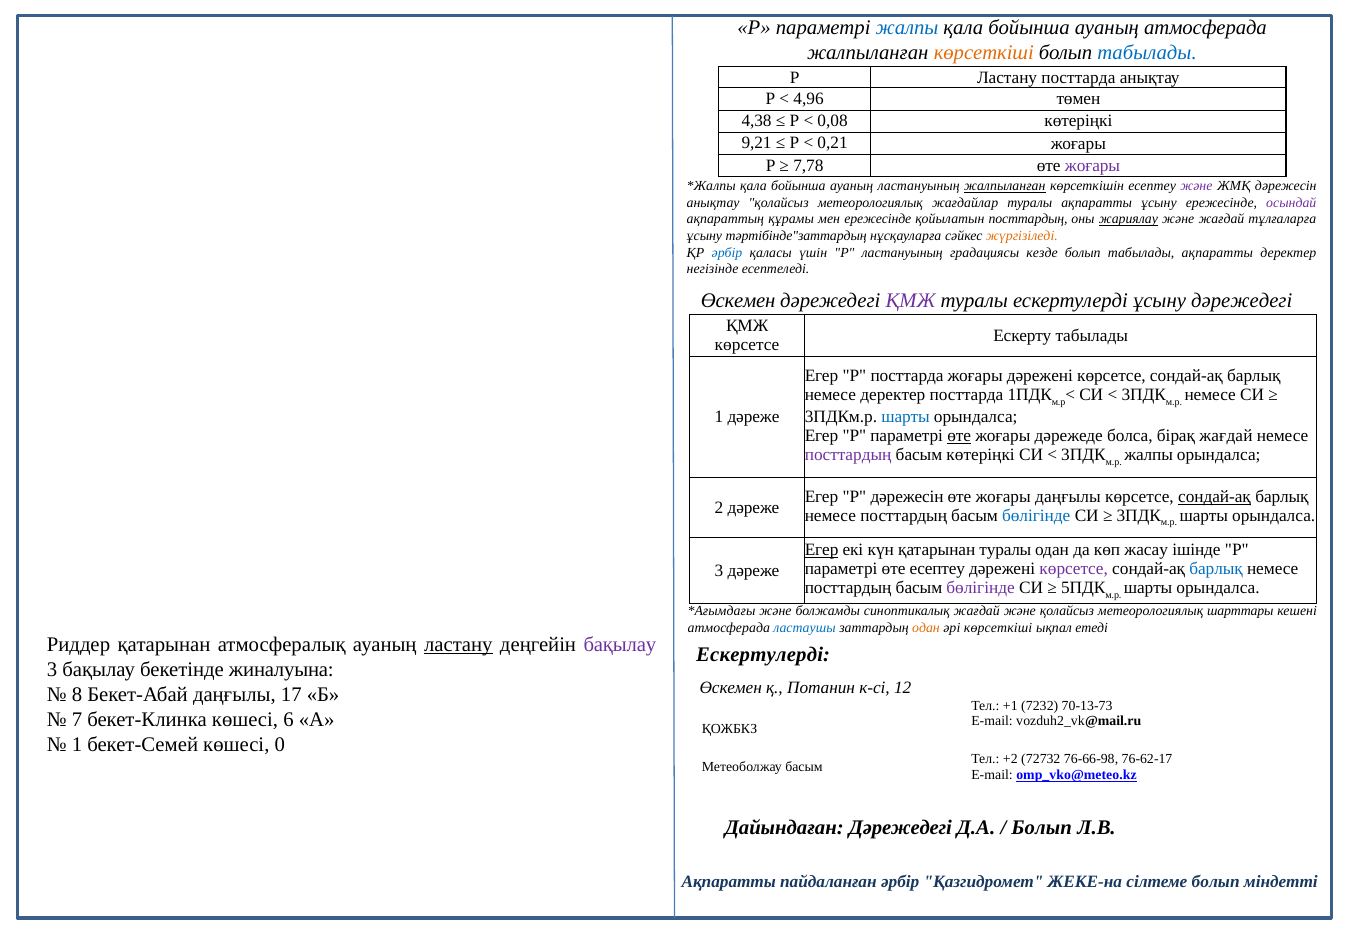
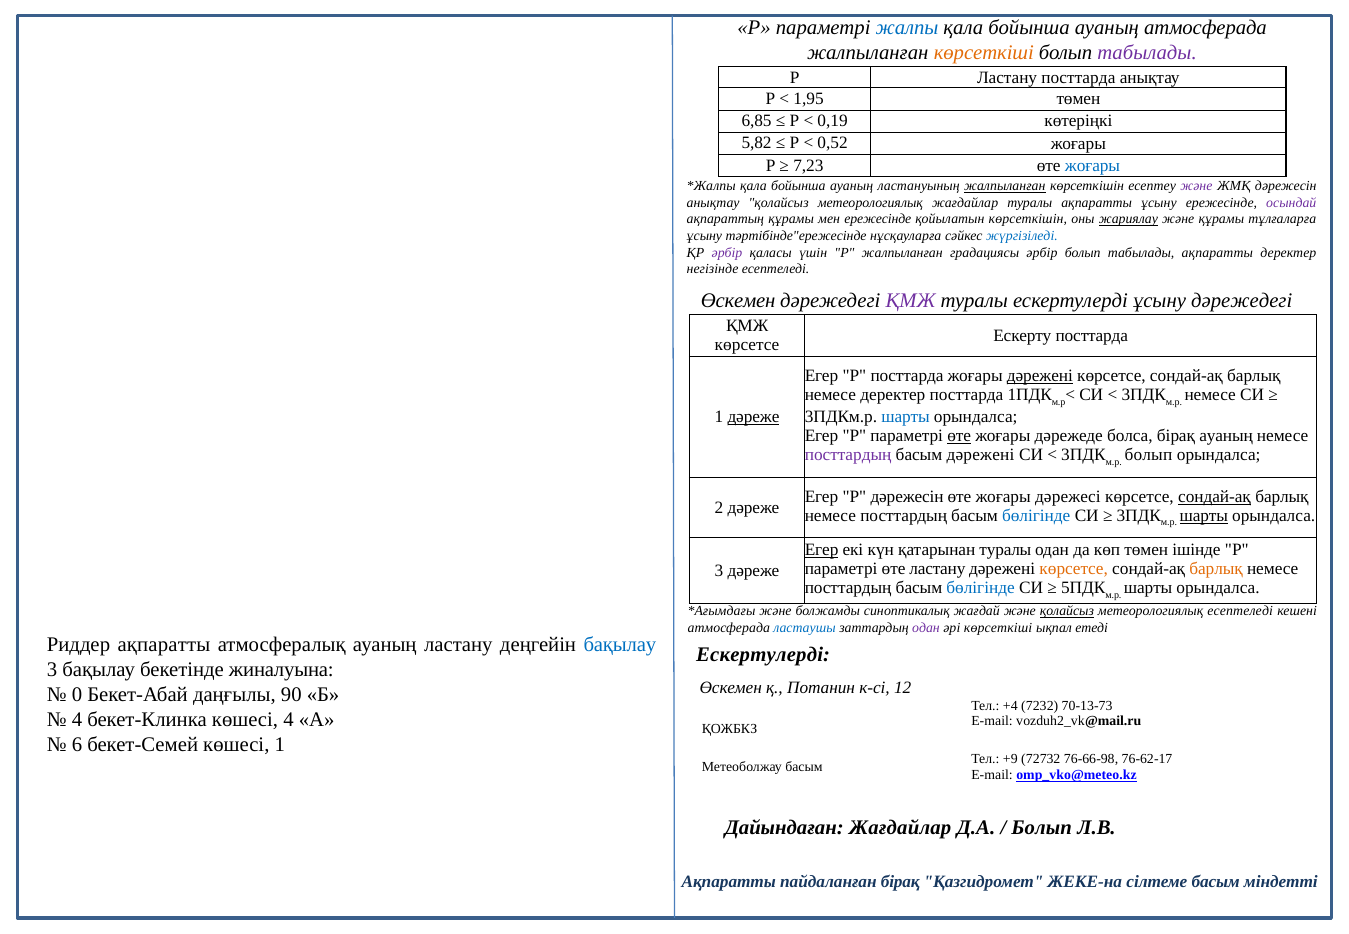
табылады at (1147, 53) colour: blue -> purple
4,96: 4,96 -> 1,95
4,38: 4,38 -> 6,85
0,08: 0,08 -> 0,19
9,21: 9,21 -> 5,82
0,21: 0,21 -> 0,52
7,78: 7,78 -> 7,23
жоғары at (1092, 166) colour: purple -> blue
қойылатын посттардың: посттардың -> көрсеткішін
және жағдай: жағдай -> құрамы
тәртібінде"заттардың: тәртібінде"заттардың -> тәртібінде"ережесінде
жүргізіледі colour: orange -> blue
әрбір at (727, 253) colour: blue -> purple
Р ластануының: ластануының -> жалпыланған
градациясы кезде: кезде -> әрбір
Ескерту табылады: табылады -> посттарда
дәрежені at (1040, 376) underline: none -> present
дәреже at (753, 417) underline: none -> present
бірақ жағдай: жағдай -> ауаның
басым көтеріңкі: көтеріңкі -> дәрежені
жалпы at (1149, 455): жалпы -> болып
жоғары даңғылы: даңғылы -> дәрежесі
шарты at (1204, 516) underline: none -> present
көп жасау: жасау -> төмен
өте есептеу: есептеу -> ластану
көрсетсе at (1074, 569) colour: purple -> orange
барлық at (1216, 569) colour: blue -> orange
бөлігінде at (981, 588) colour: purple -> blue
қолайсыз at (1067, 611) underline: none -> present
метеорологиялық шарттары: шарттары -> есептеледі
одан at (926, 628) colour: orange -> purple
Риддер қатарынан: қатарынан -> ақпаратты
ластану at (458, 645) underline: present -> none
бақылау at (620, 645) colour: purple -> blue
8: 8 -> 0
17: 17 -> 90
+1: +1 -> +4
7 at (77, 719): 7 -> 4
көшесі 6: 6 -> 4
1 at (77, 744): 1 -> 6
көшесі 0: 0 -> 1
+2: +2 -> +9
Дайындаған Дәрежедегі: Дәрежедегі -> Жағдайлар
пайдаланған әрбір: әрбір -> бірақ
сілтеме болып: болып -> басым
